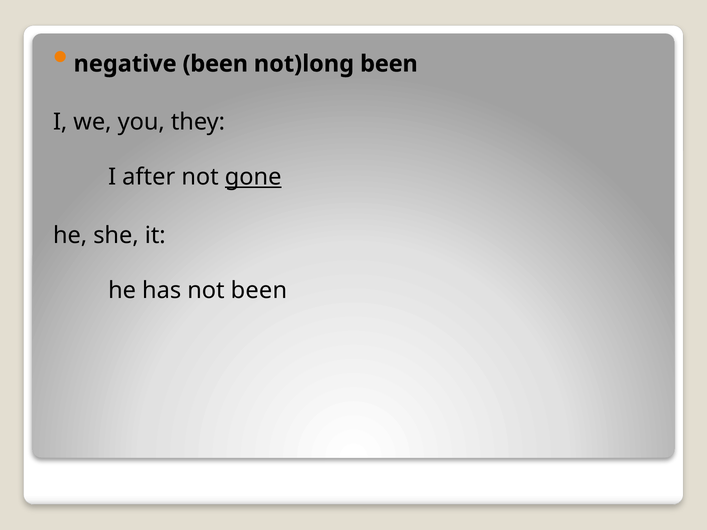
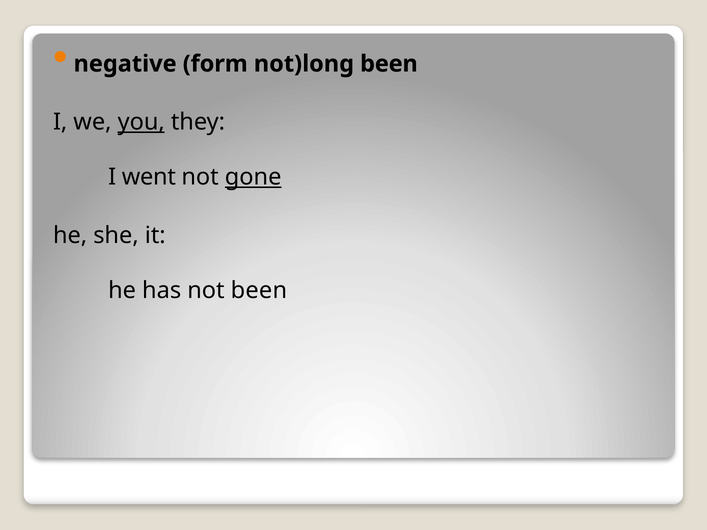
negative been: been -> form
you underline: none -> present
after: after -> went
